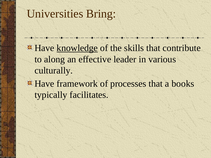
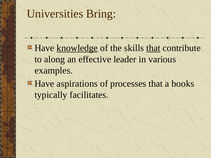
that at (153, 48) underline: none -> present
culturally: culturally -> examples
framework: framework -> aspirations
